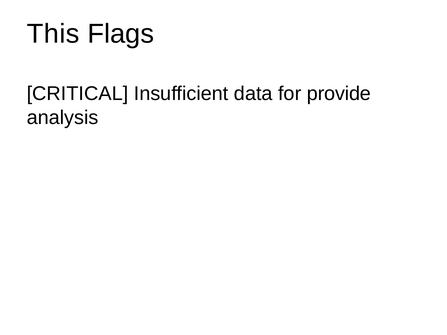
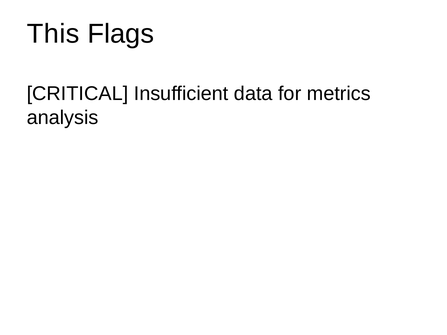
provide: provide -> metrics
